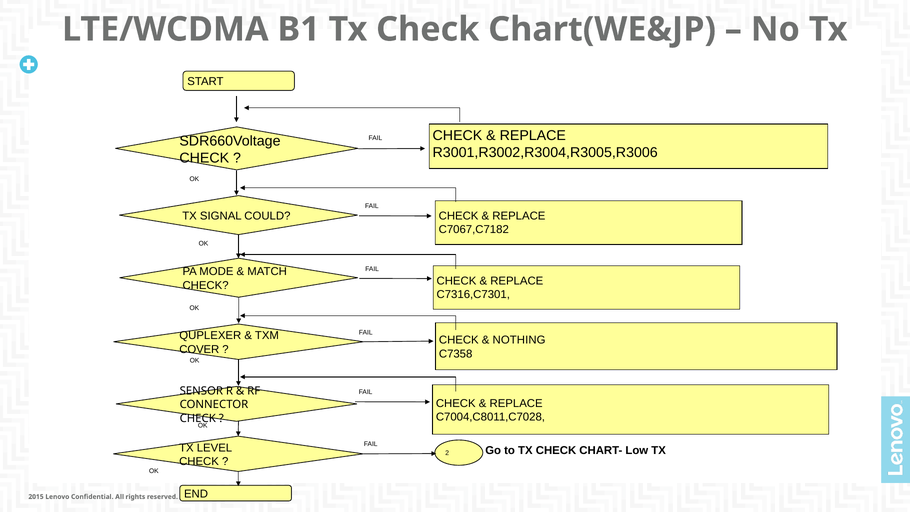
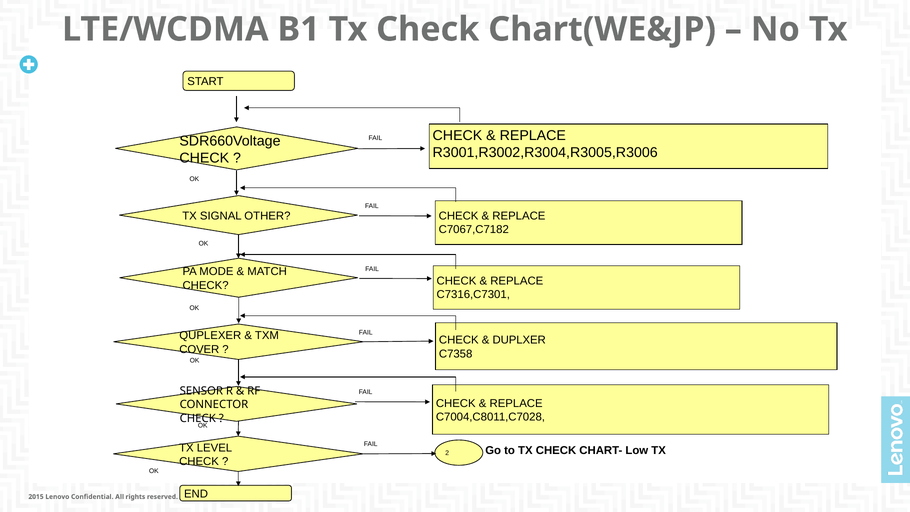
COULD: COULD -> OTHER
NOTHING: NOTHING -> DUPLXER
